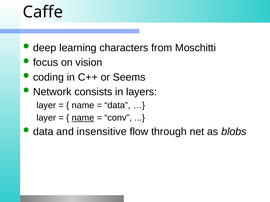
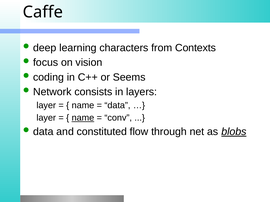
Moschitti: Moschitti -> Contexts
insensitive: insensitive -> constituted
blobs underline: none -> present
